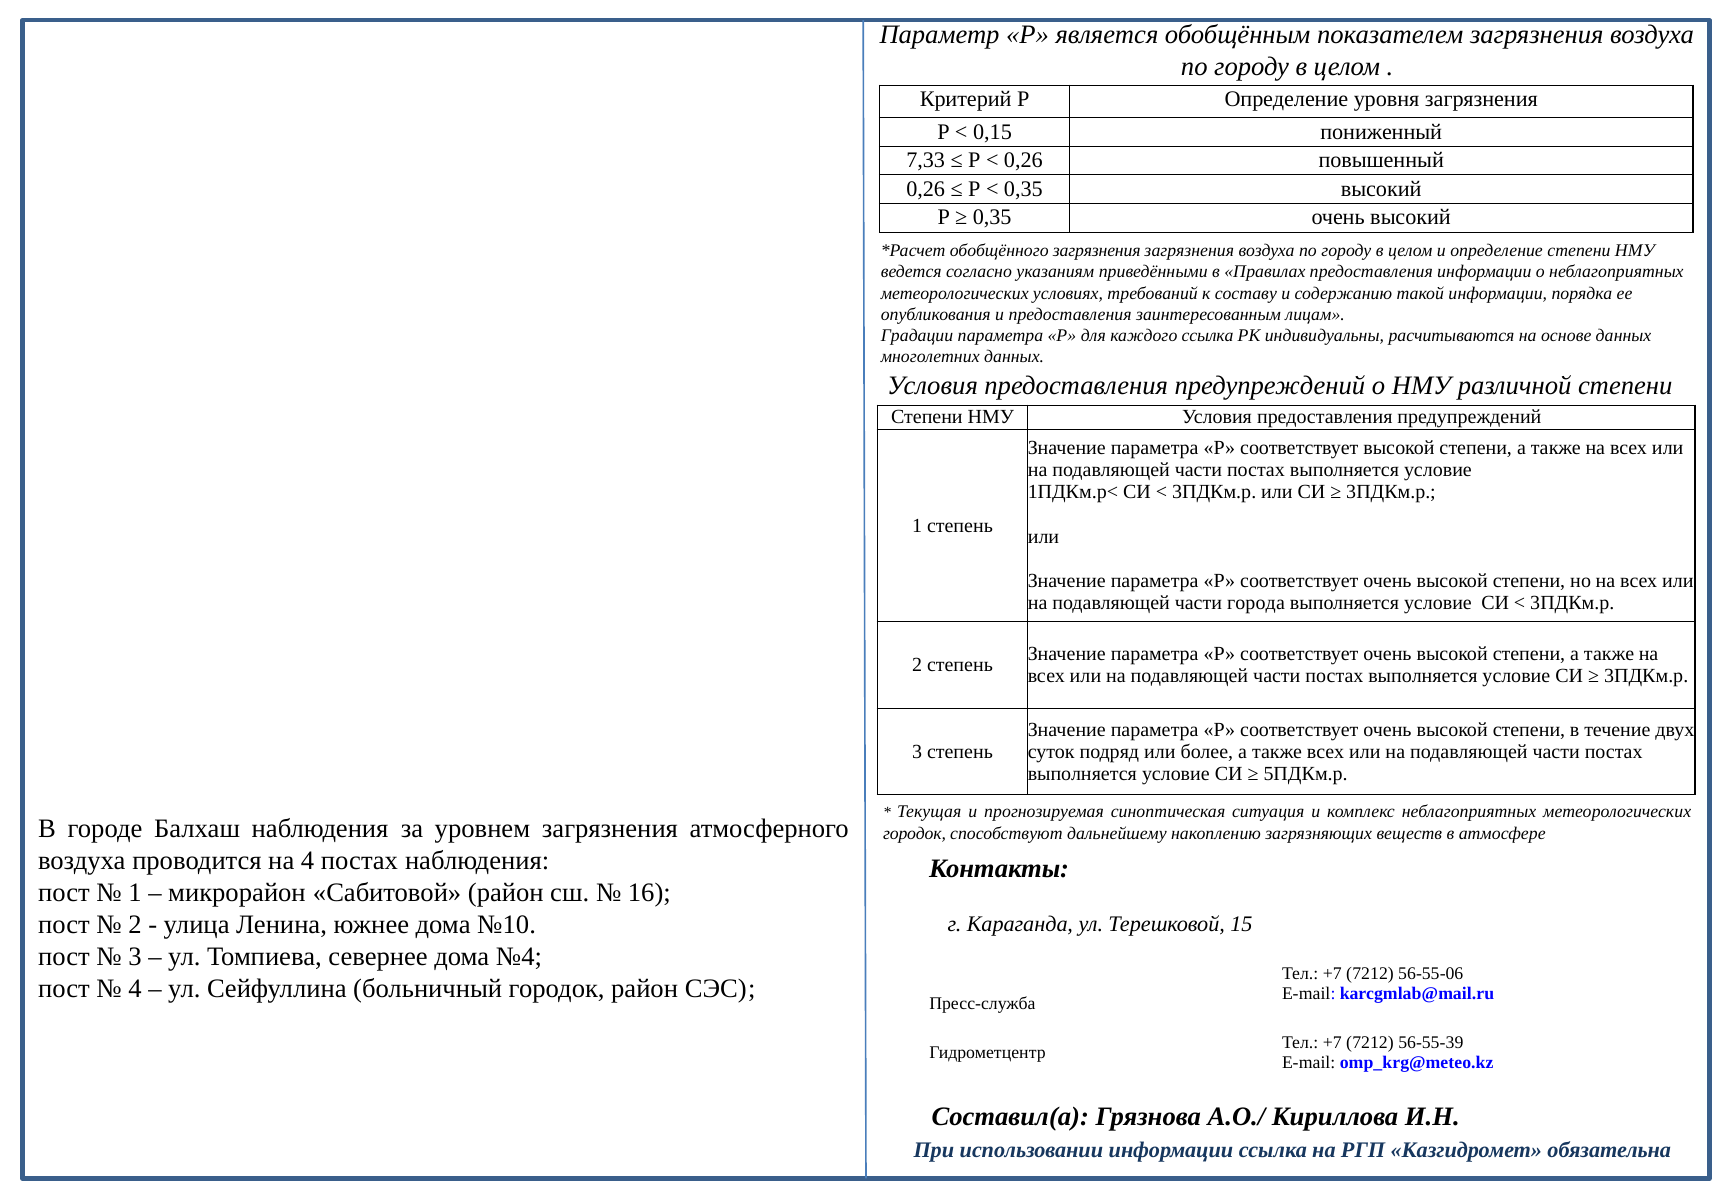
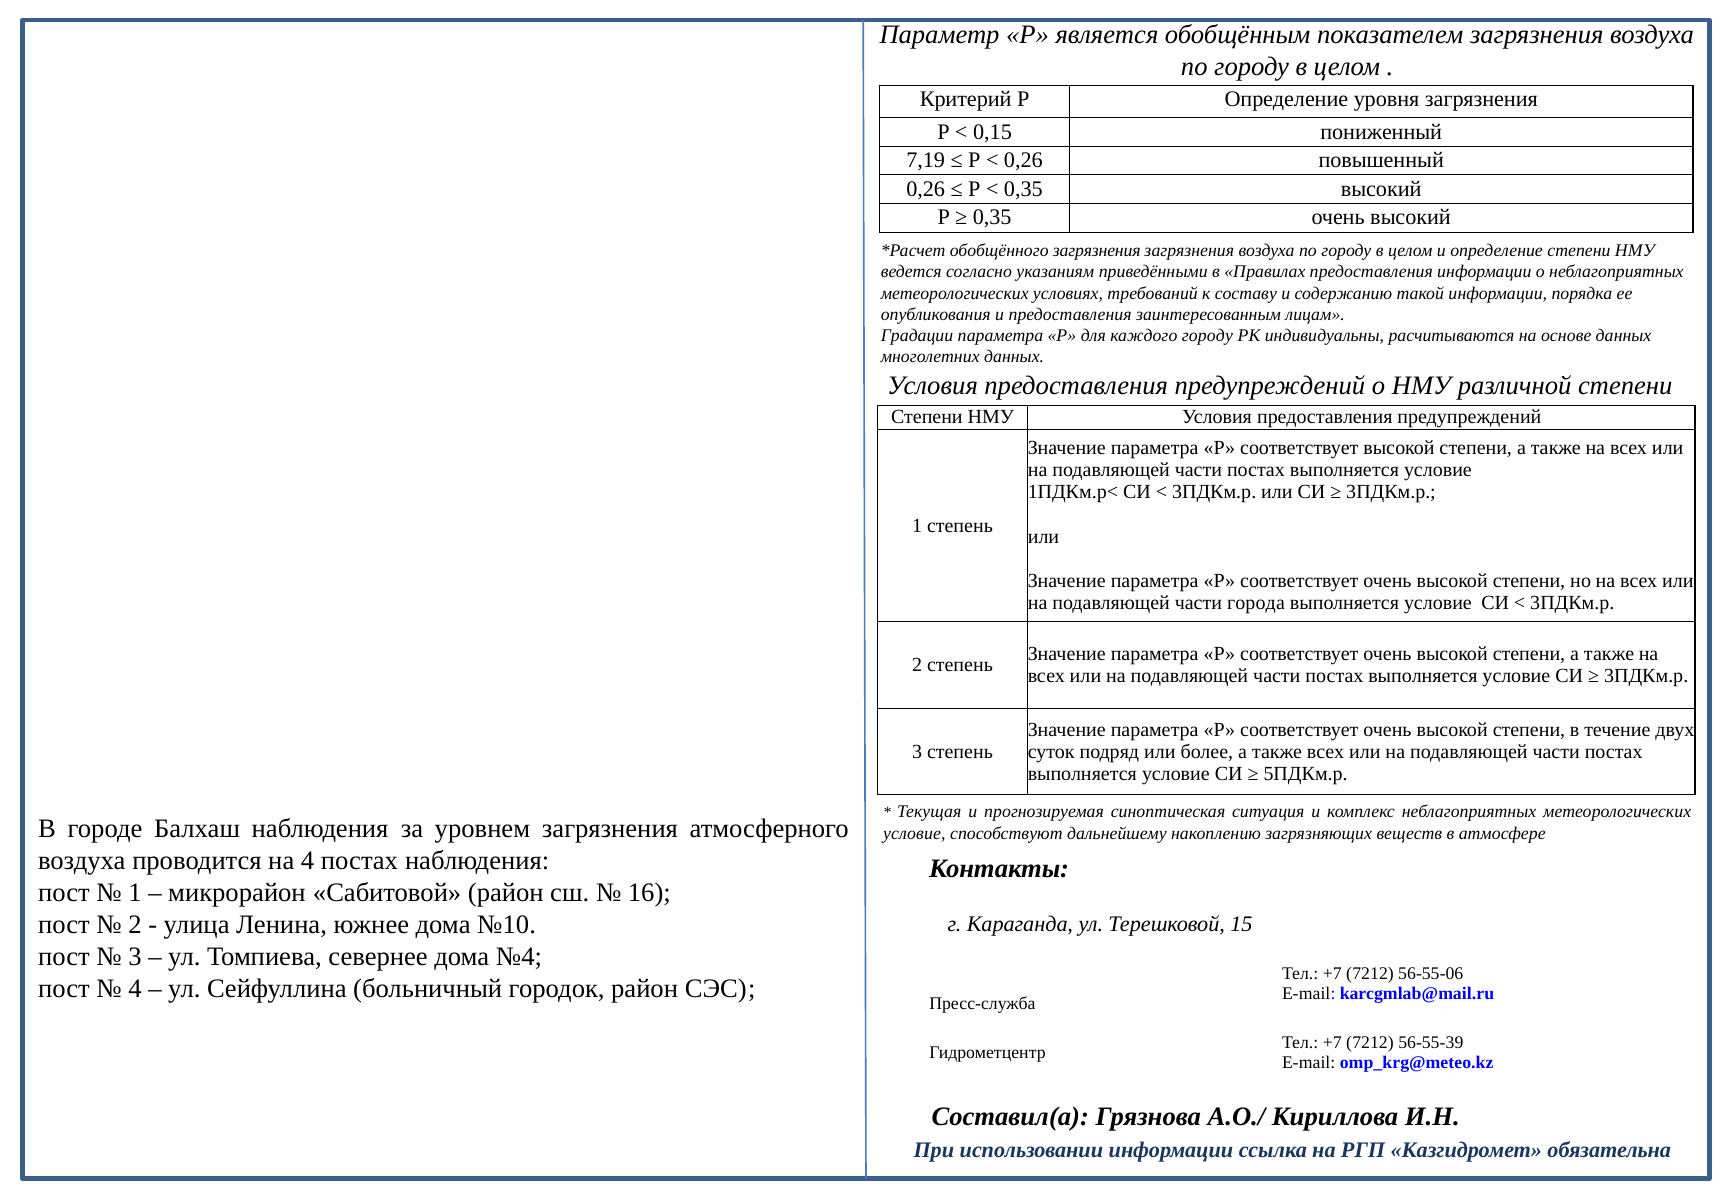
7,33: 7,33 -> 7,19
каждого ссылка: ссылка -> городу
городок at (915, 833): городок -> условие
